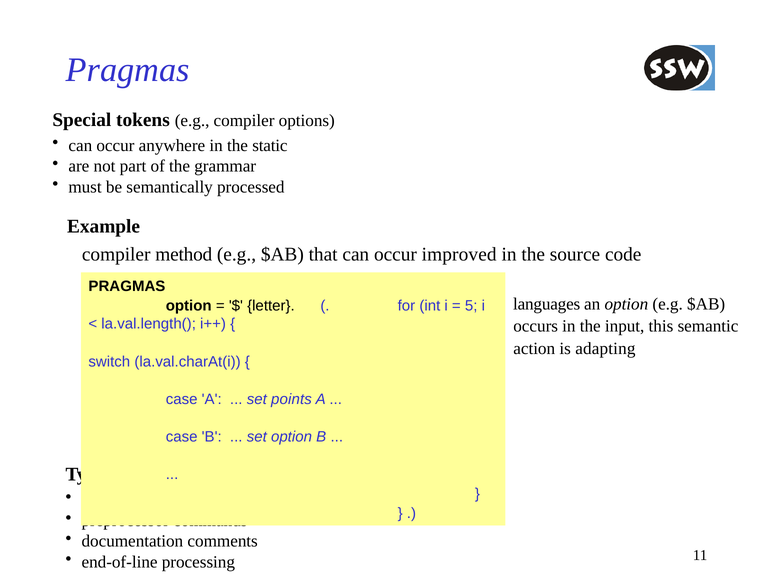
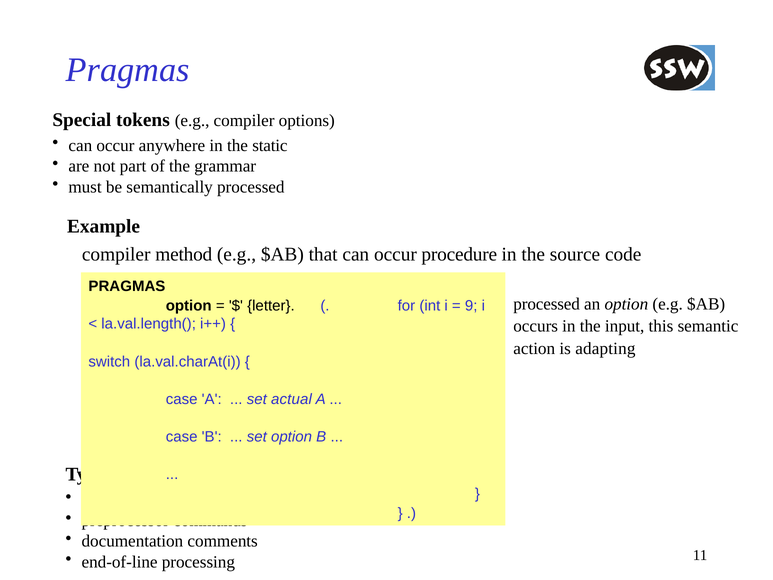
improved: improved -> procedure
languages at (547, 304): languages -> processed
5: 5 -> 9
points: points -> actual
